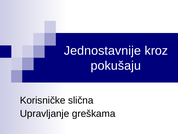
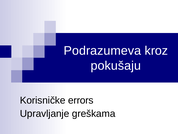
Jednostavnije: Jednostavnije -> Podrazumeva
slična: slična -> errors
